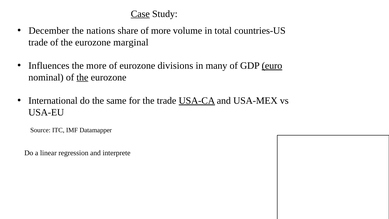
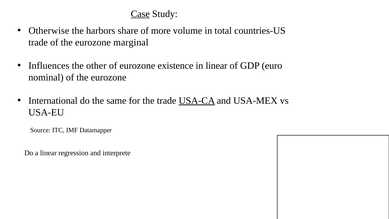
December: December -> Otherwise
nations: nations -> harbors
the more: more -> other
divisions: divisions -> existence
in many: many -> linear
euro underline: present -> none
the at (82, 77) underline: present -> none
